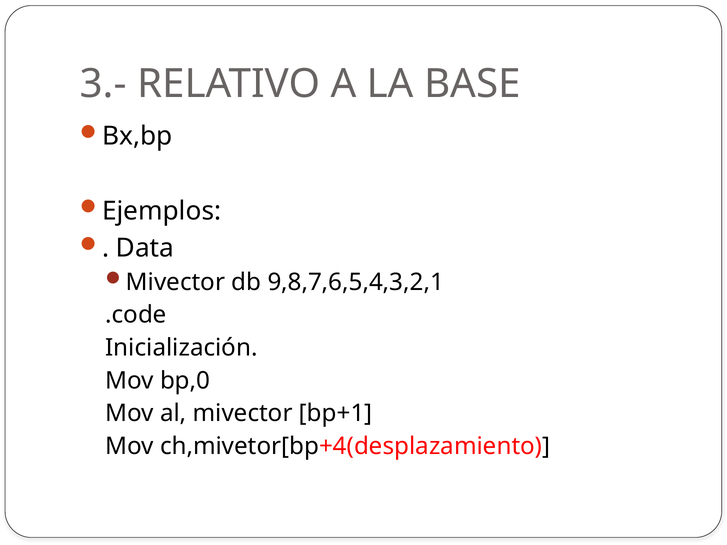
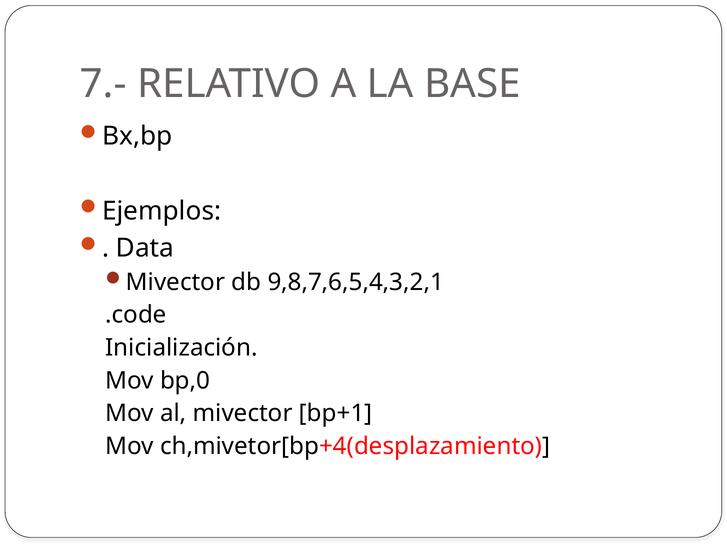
3.-: 3.- -> 7.-
